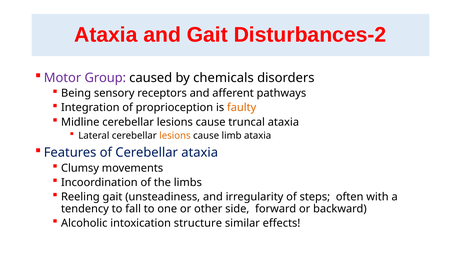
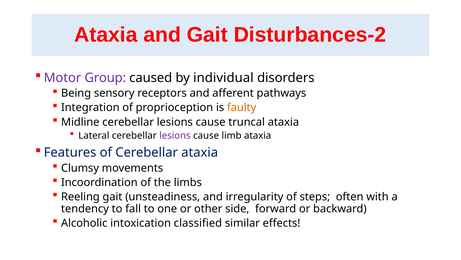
chemicals: chemicals -> individual
lesions at (175, 135) colour: orange -> purple
structure: structure -> classified
